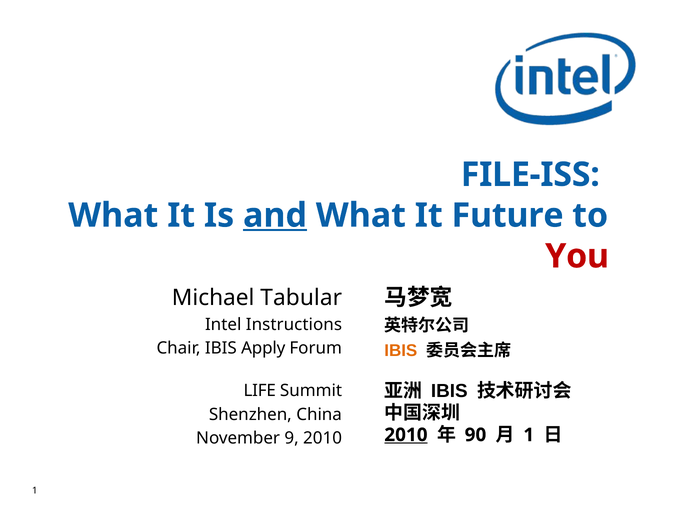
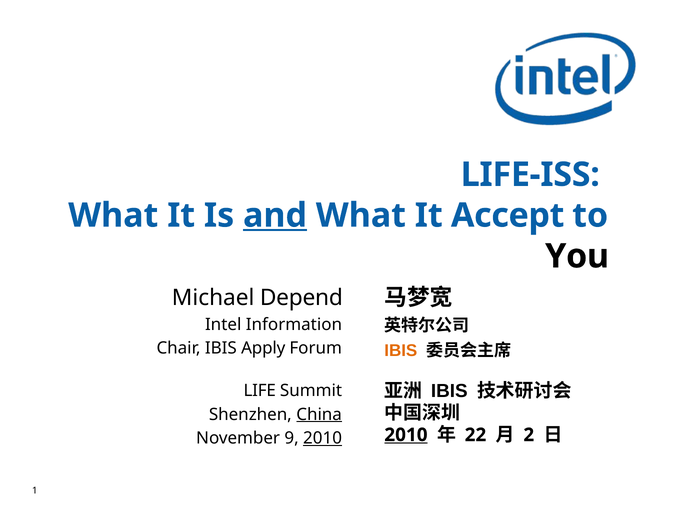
FILE-ISS: FILE-ISS -> LIFE-ISS
Future: Future -> Accept
You colour: red -> black
Tabular: Tabular -> Depend
Instructions: Instructions -> Information
China underline: none -> present
90: 90 -> 22
1 at (529, 435): 1 -> 2
2010 at (323, 438) underline: none -> present
